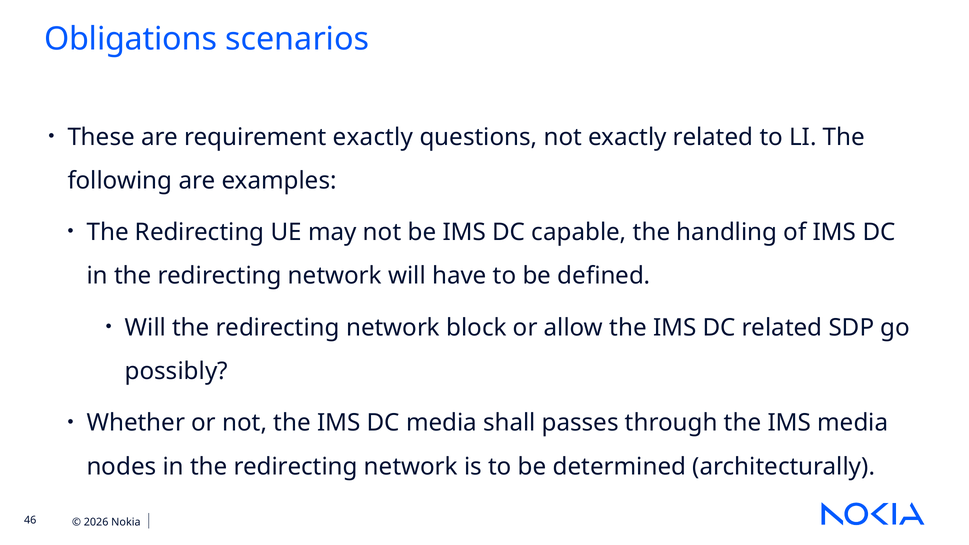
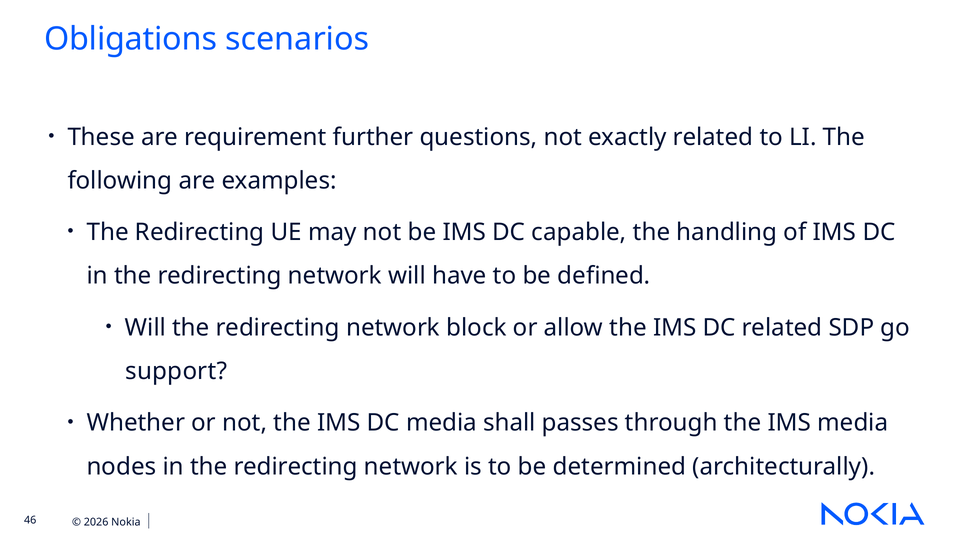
requirement exactly: exactly -> further
possibly: possibly -> support
